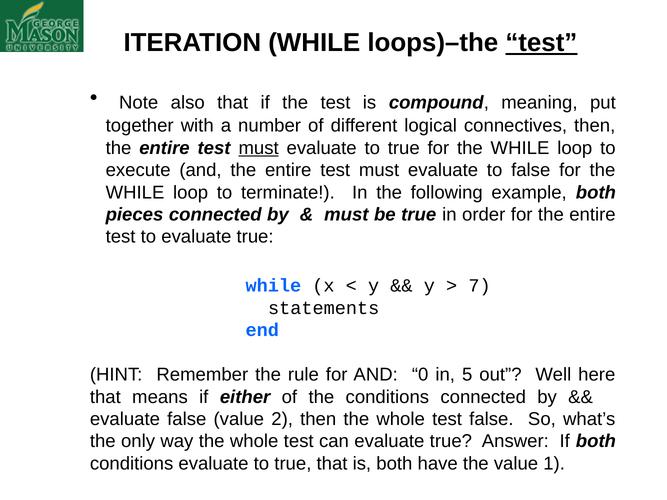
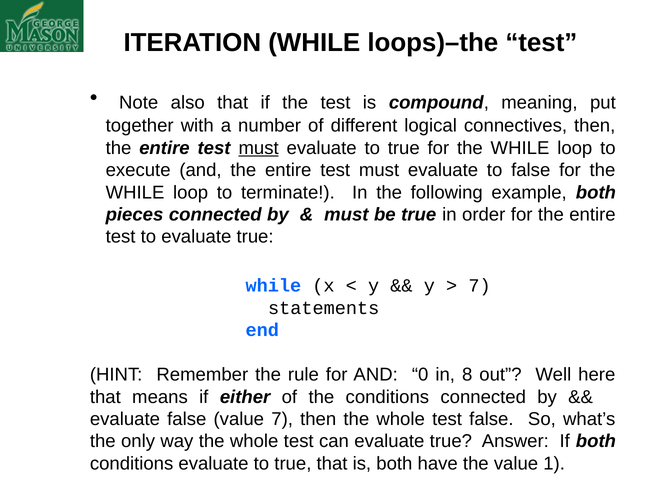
test at (541, 43) underline: present -> none
5: 5 -> 8
value 2: 2 -> 7
